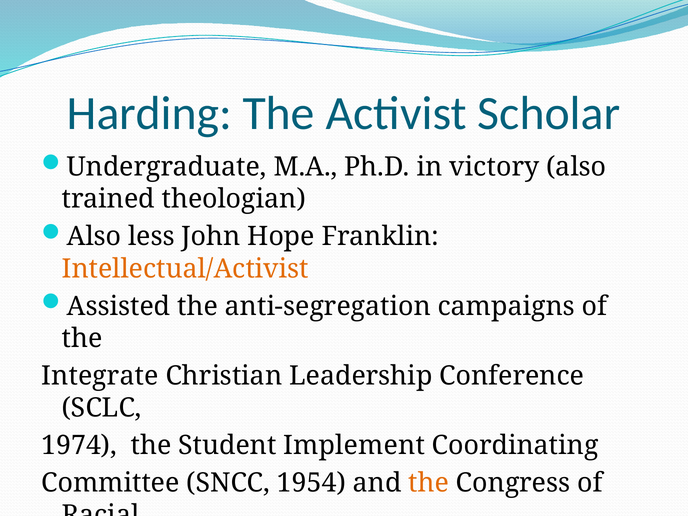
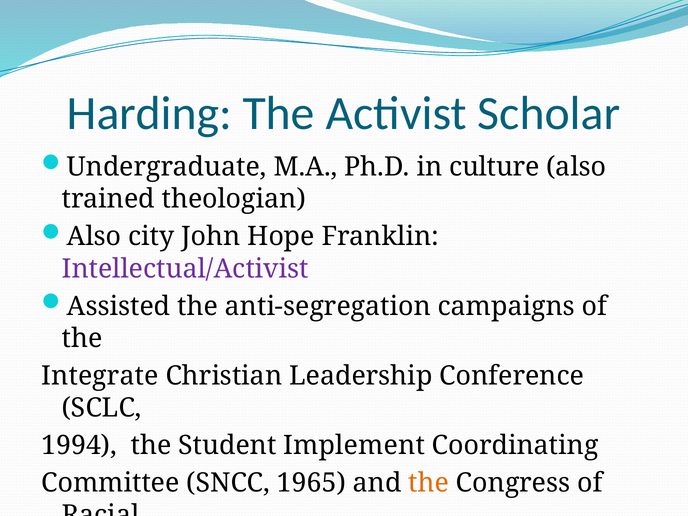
victory: victory -> culture
less: less -> city
Intellectual/Activist colour: orange -> purple
1974: 1974 -> 1994
1954: 1954 -> 1965
